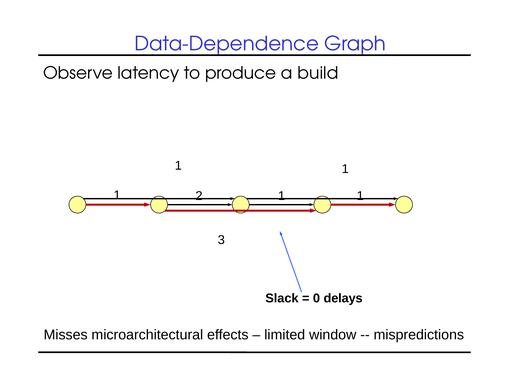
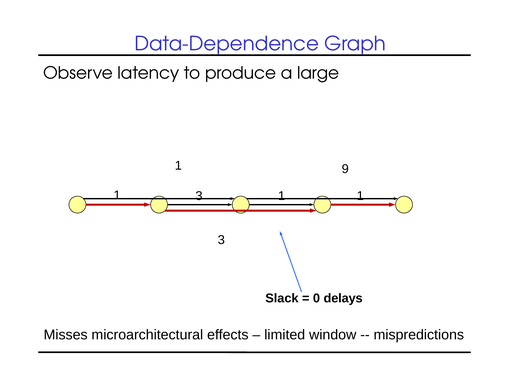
build: build -> large
1 at (345, 169): 1 -> 9
1 2: 2 -> 3
